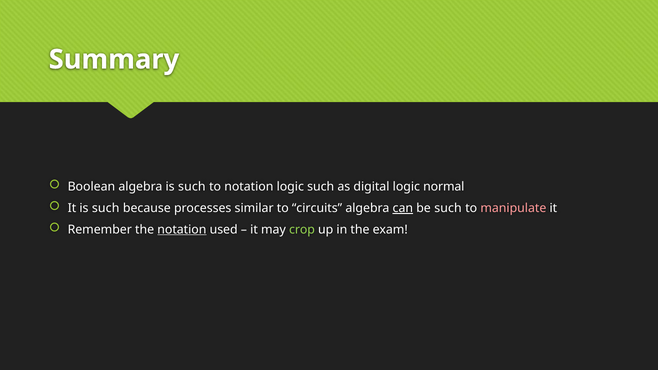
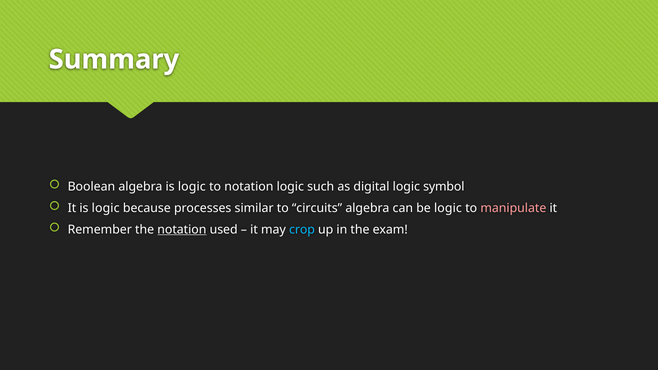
algebra is such: such -> logic
normal: normal -> symbol
It is such: such -> logic
can underline: present -> none
be such: such -> logic
crop colour: light green -> light blue
